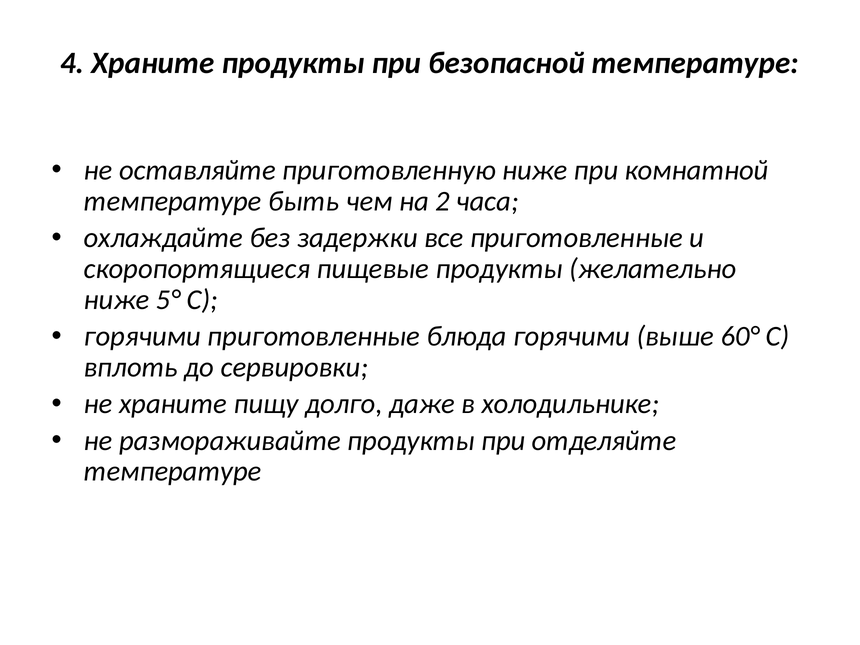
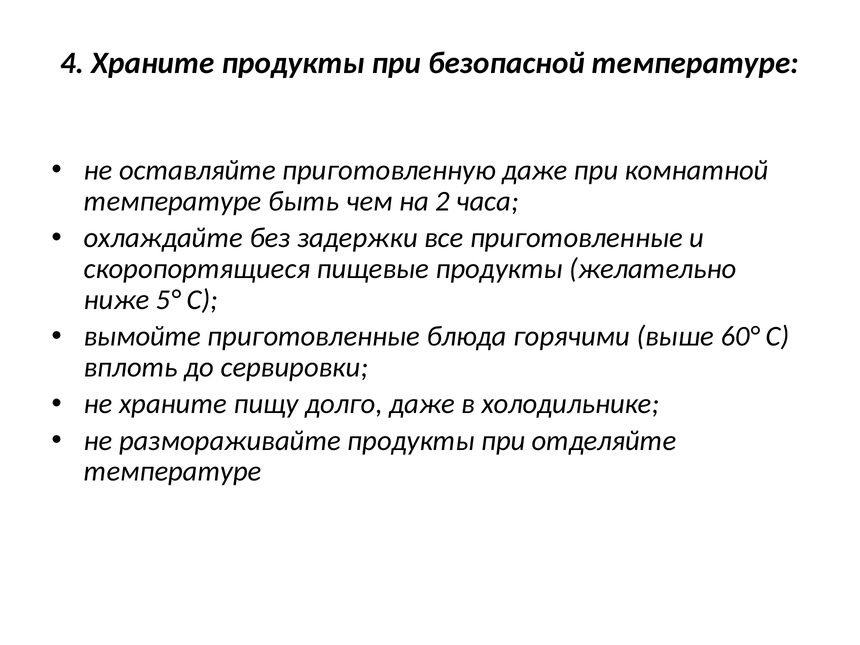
приготовленную ниже: ниже -> даже
горячими at (142, 336): горячими -> вымойте
